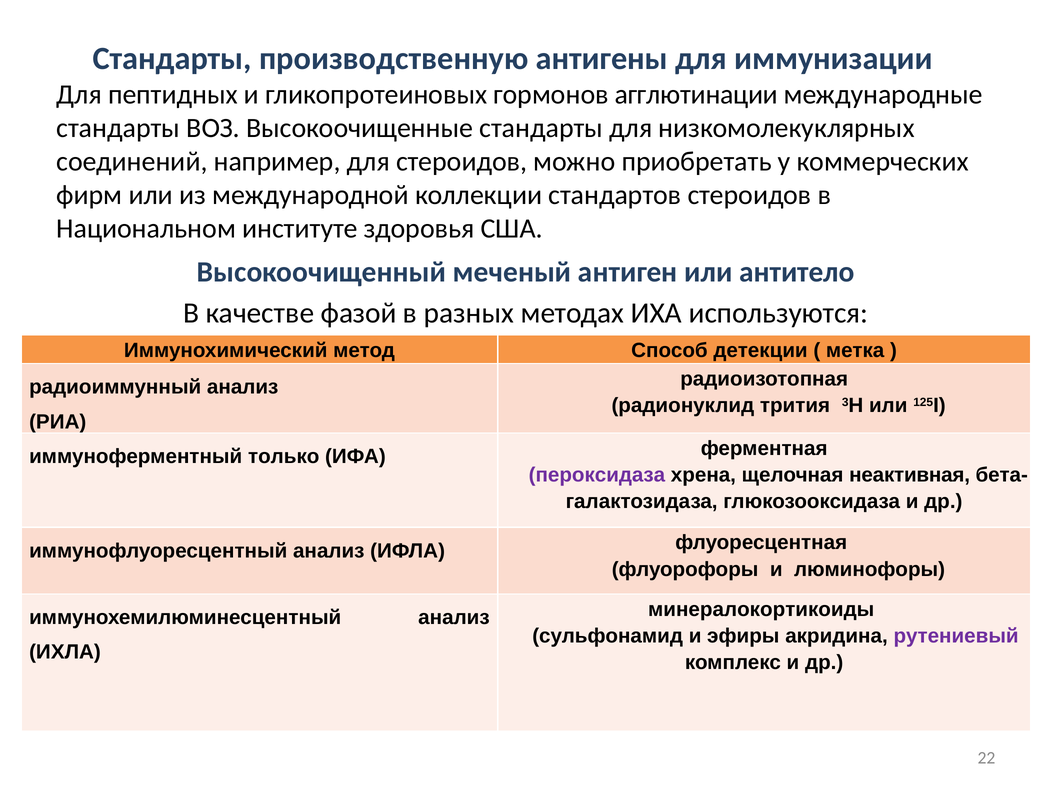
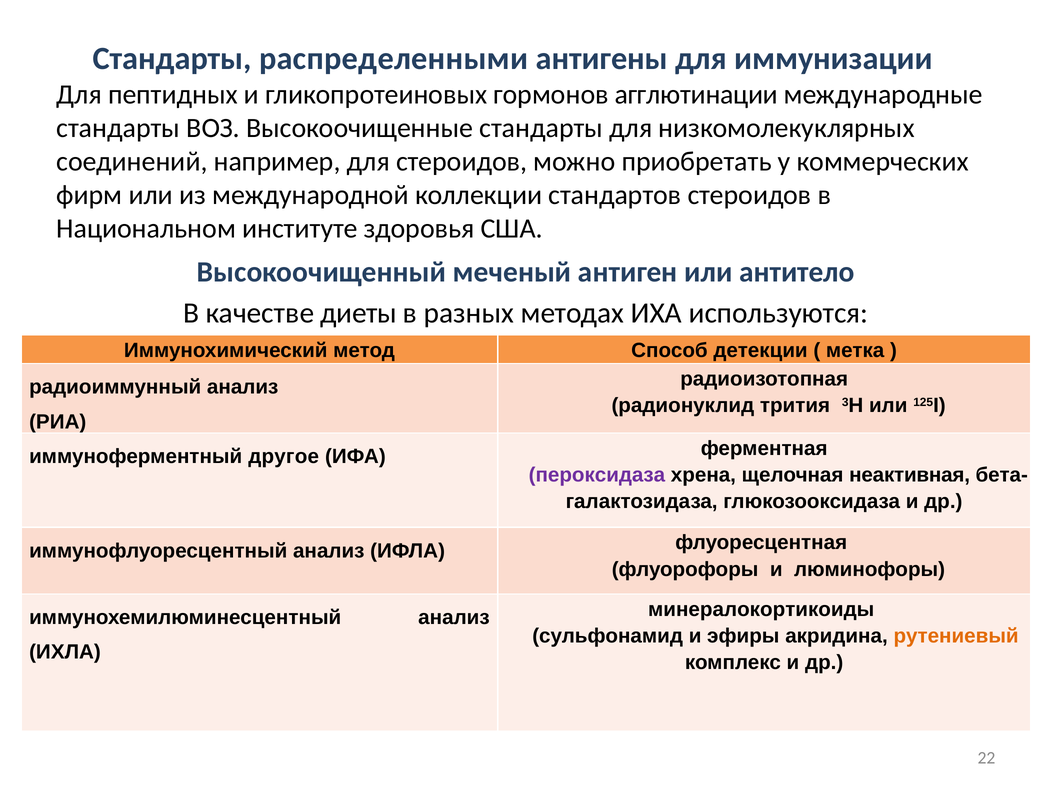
производственную: производственную -> распределенными
фазой: фазой -> диеты
только: только -> другое
рутениевый colour: purple -> orange
